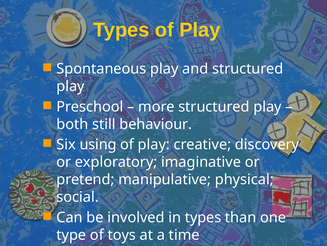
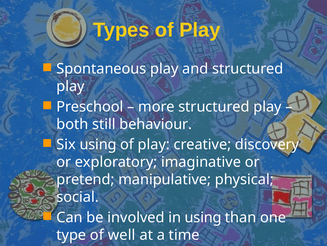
in types: types -> using
toys: toys -> well
